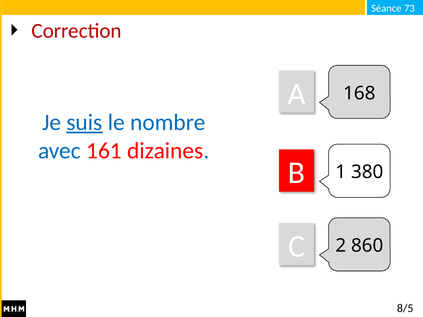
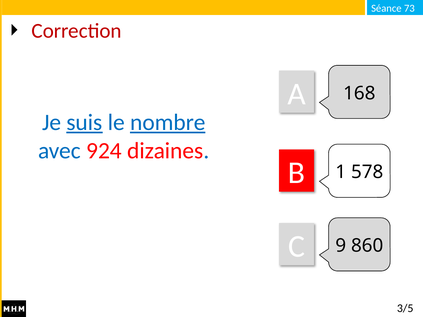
nombre underline: none -> present
161: 161 -> 924
380: 380 -> 578
2: 2 -> 9
8/5: 8/5 -> 3/5
